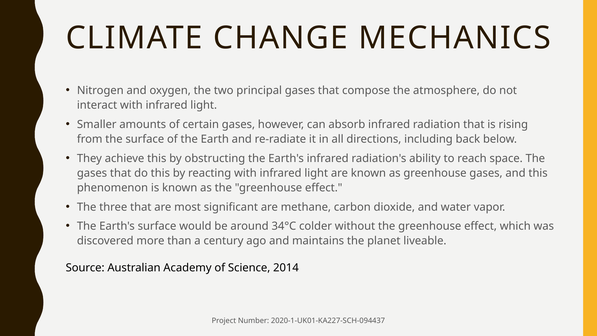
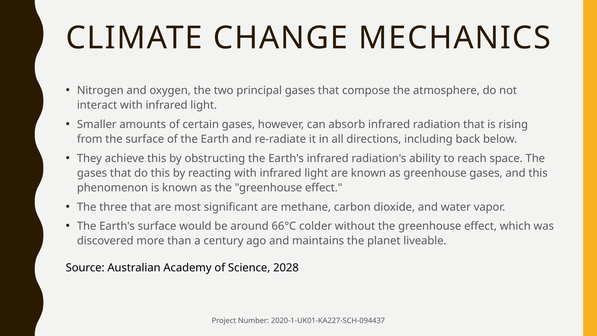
34°C: 34°C -> 66°C
2014: 2014 -> 2028
